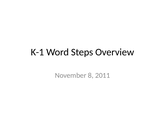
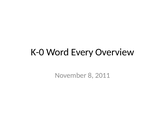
K-1: K-1 -> K-0
Steps: Steps -> Every
